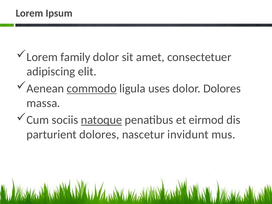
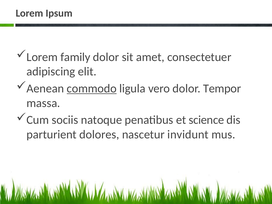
uses: uses -> vero
dolor Dolores: Dolores -> Tempor
natoque underline: present -> none
eirmod: eirmod -> science
